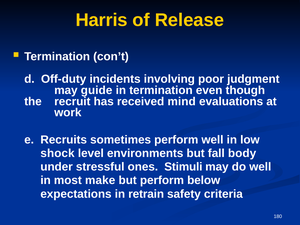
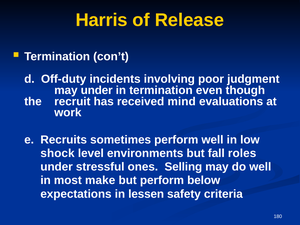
may guide: guide -> under
body: body -> roles
Stimuli: Stimuli -> Selling
retrain: retrain -> lessen
